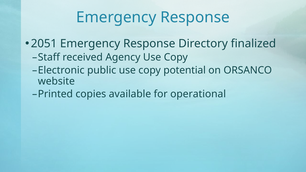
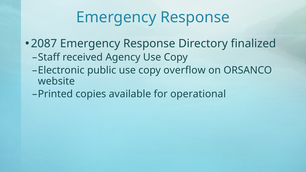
2051: 2051 -> 2087
potential: potential -> overflow
